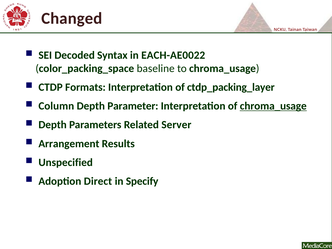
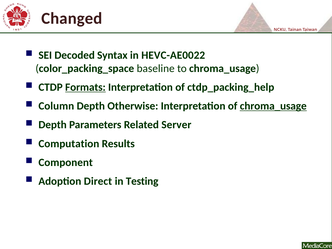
EACH-AE0022: EACH-AE0022 -> HEVC-AE0022
Formats underline: none -> present
ctdp_packing_layer: ctdp_packing_layer -> ctdp_packing_help
Parameter: Parameter -> Otherwise
Arrangement: Arrangement -> Computation
Unspecified: Unspecified -> Component
Specify: Specify -> Testing
